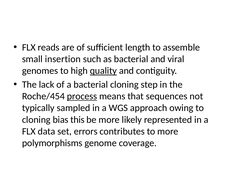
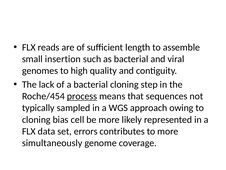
quality underline: present -> none
this: this -> cell
polymorphisms: polymorphisms -> simultaneously
